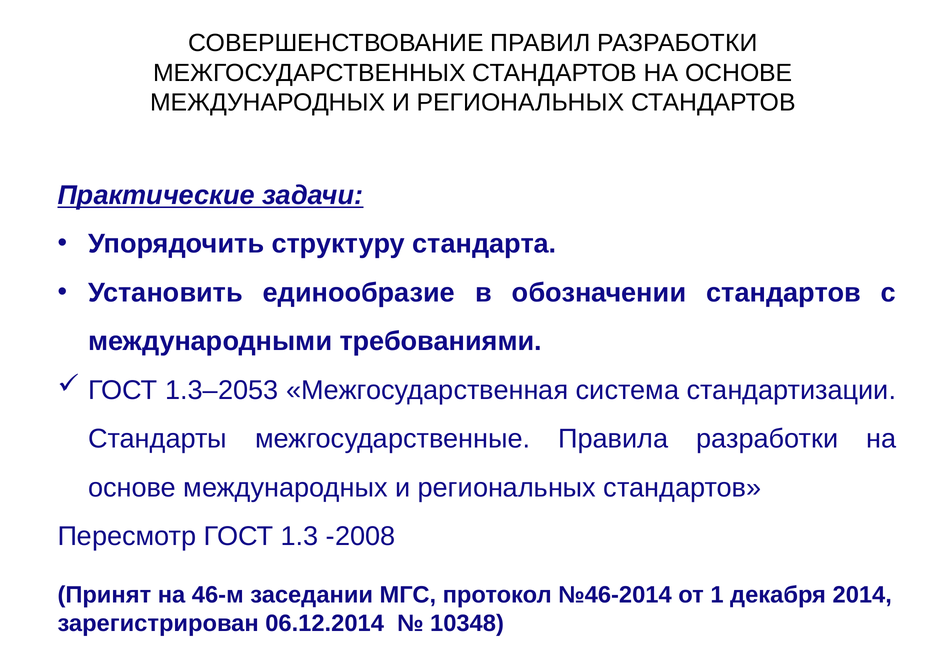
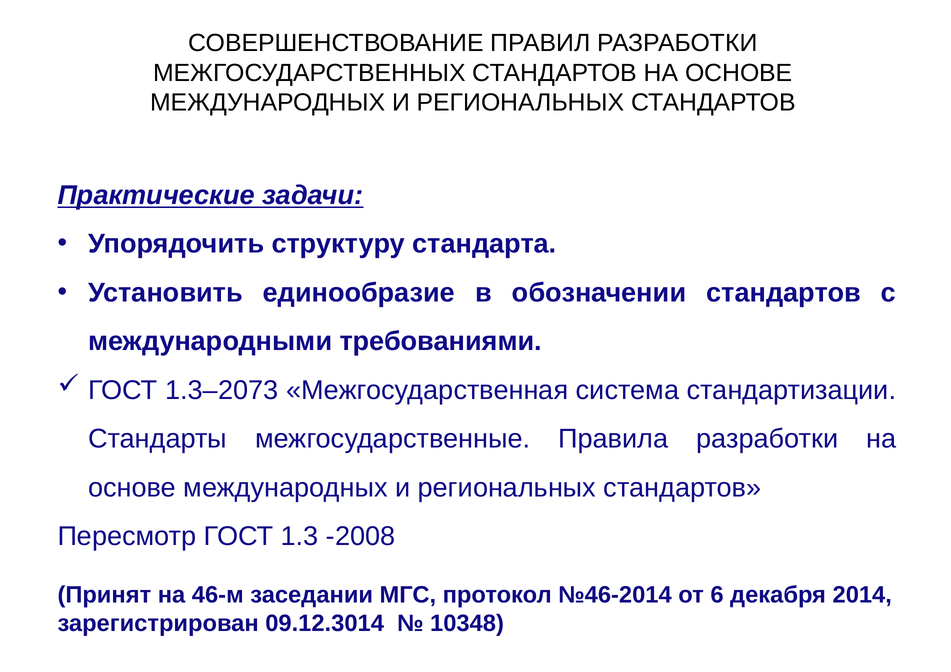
1.3–2053: 1.3–2053 -> 1.3–2073
1: 1 -> 6
06.12.2014: 06.12.2014 -> 09.12.3014
